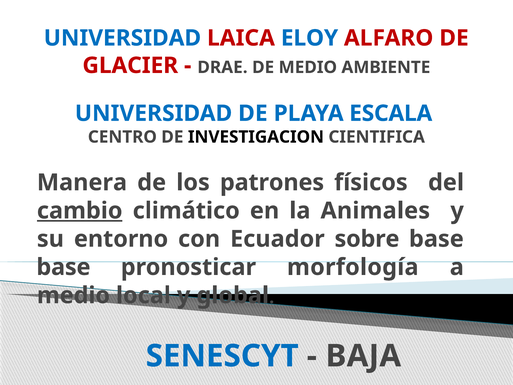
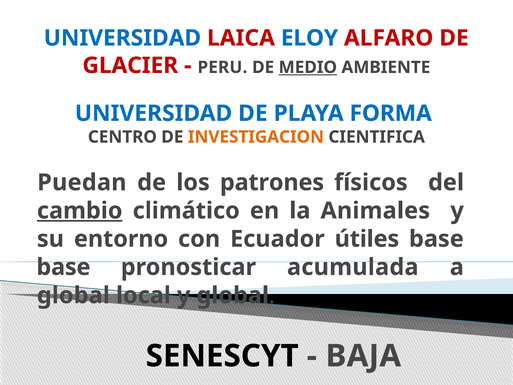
DRAE: DRAE -> PERU
MEDIO at (308, 67) underline: none -> present
ESCALA: ESCALA -> FORMA
INVESTIGACION colour: black -> orange
Manera: Manera -> Puedan
sobre: sobre -> útiles
morfología: morfología -> acumulada
medio at (73, 295): medio -> global
SENESCYT colour: blue -> black
